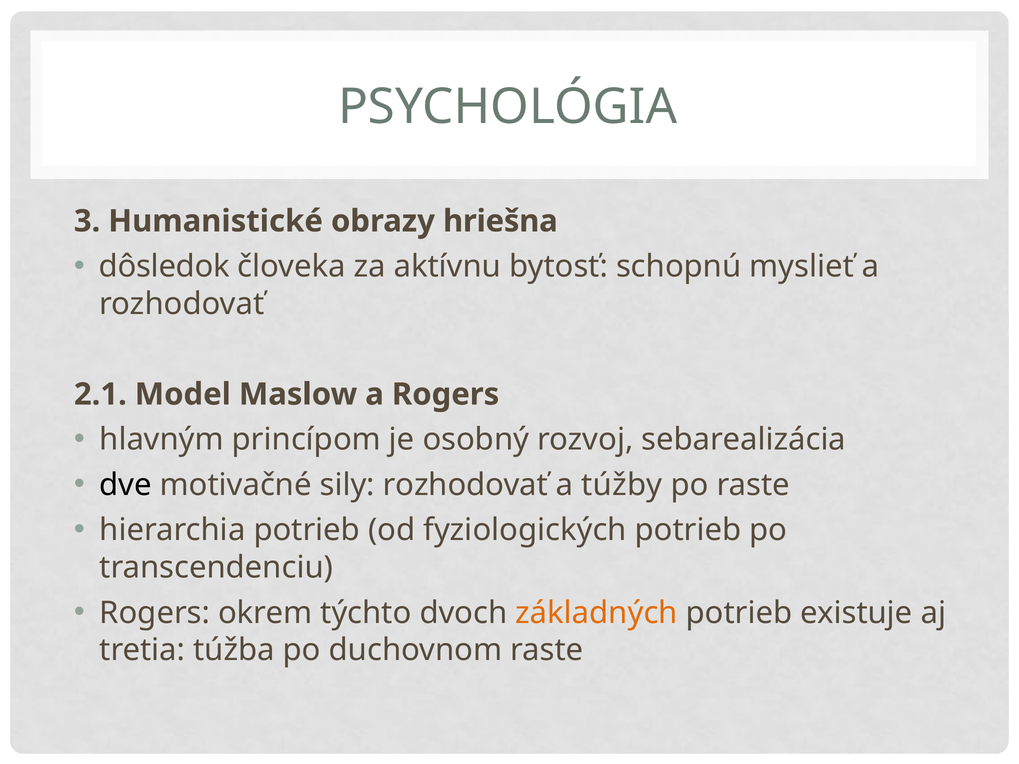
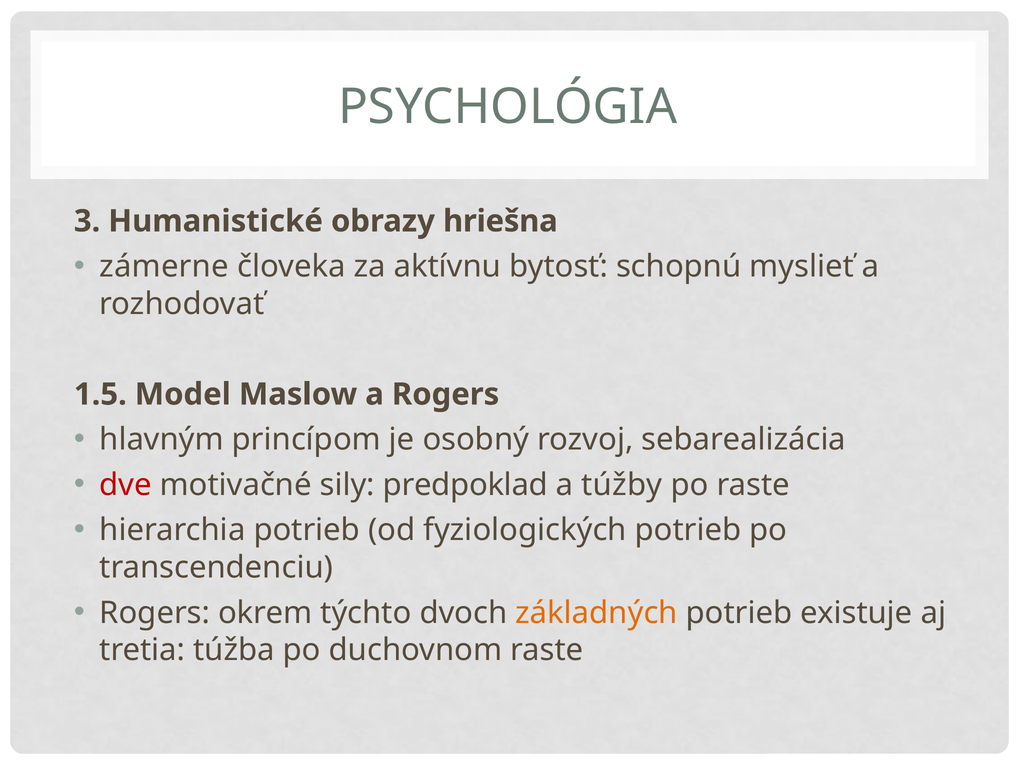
dôsledok: dôsledok -> zámerne
2.1: 2.1 -> 1.5
dve colour: black -> red
sily rozhodovať: rozhodovať -> predpoklad
